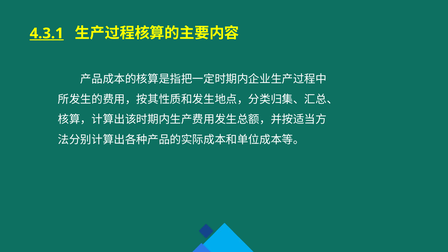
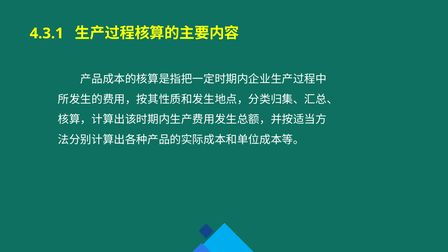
4.3.1 underline: present -> none
